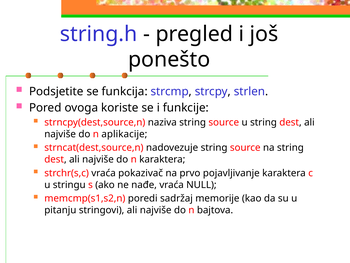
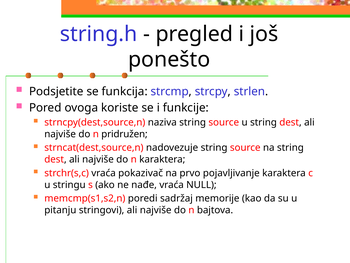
aplikacije: aplikacije -> pridružen
